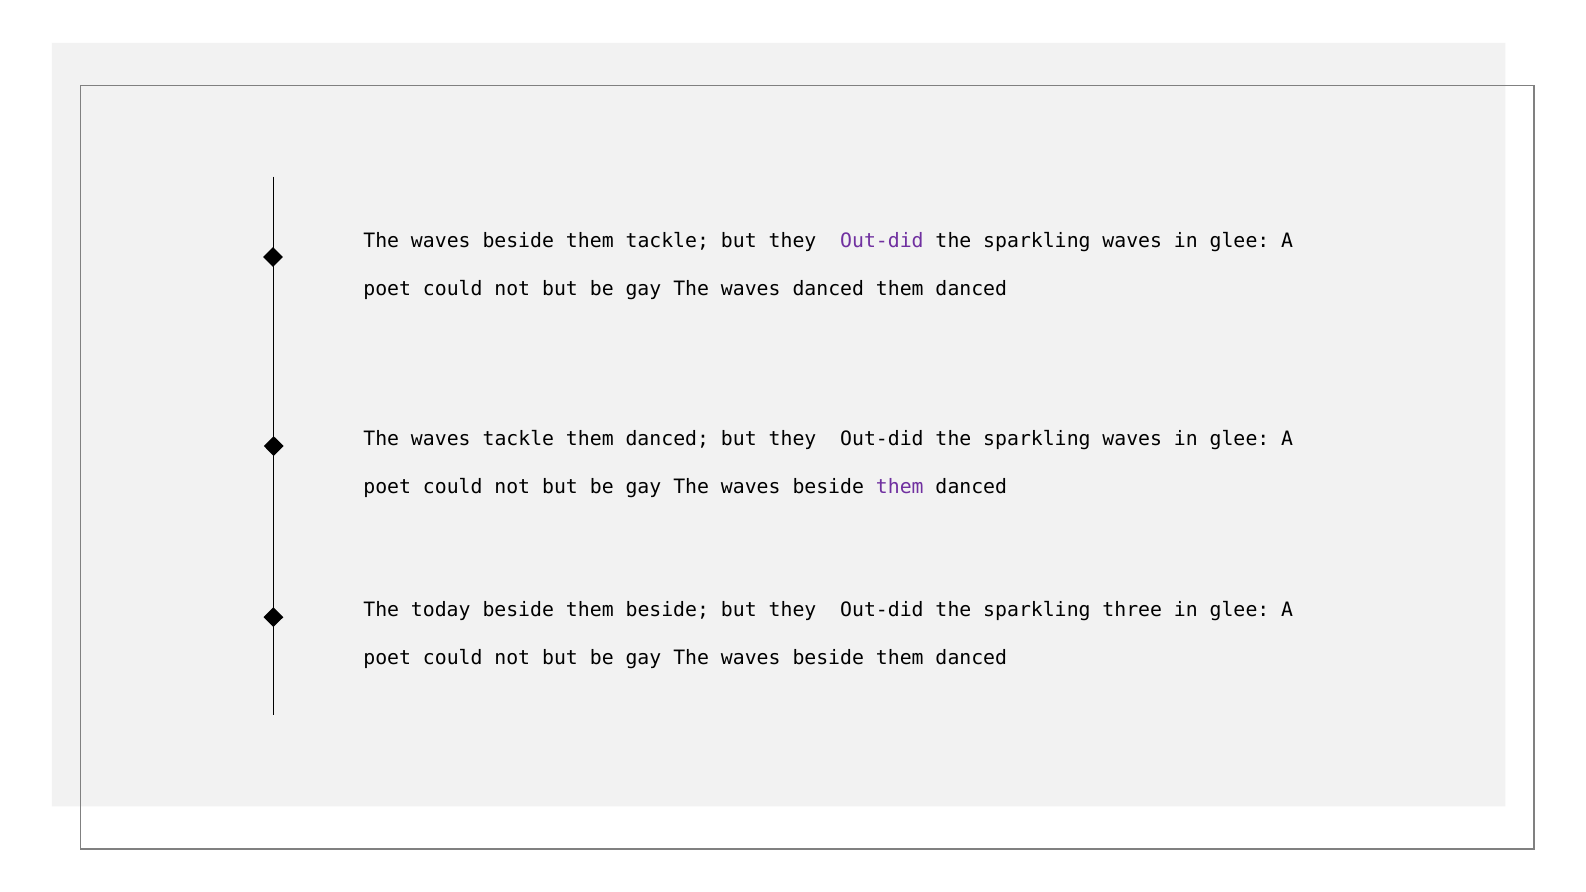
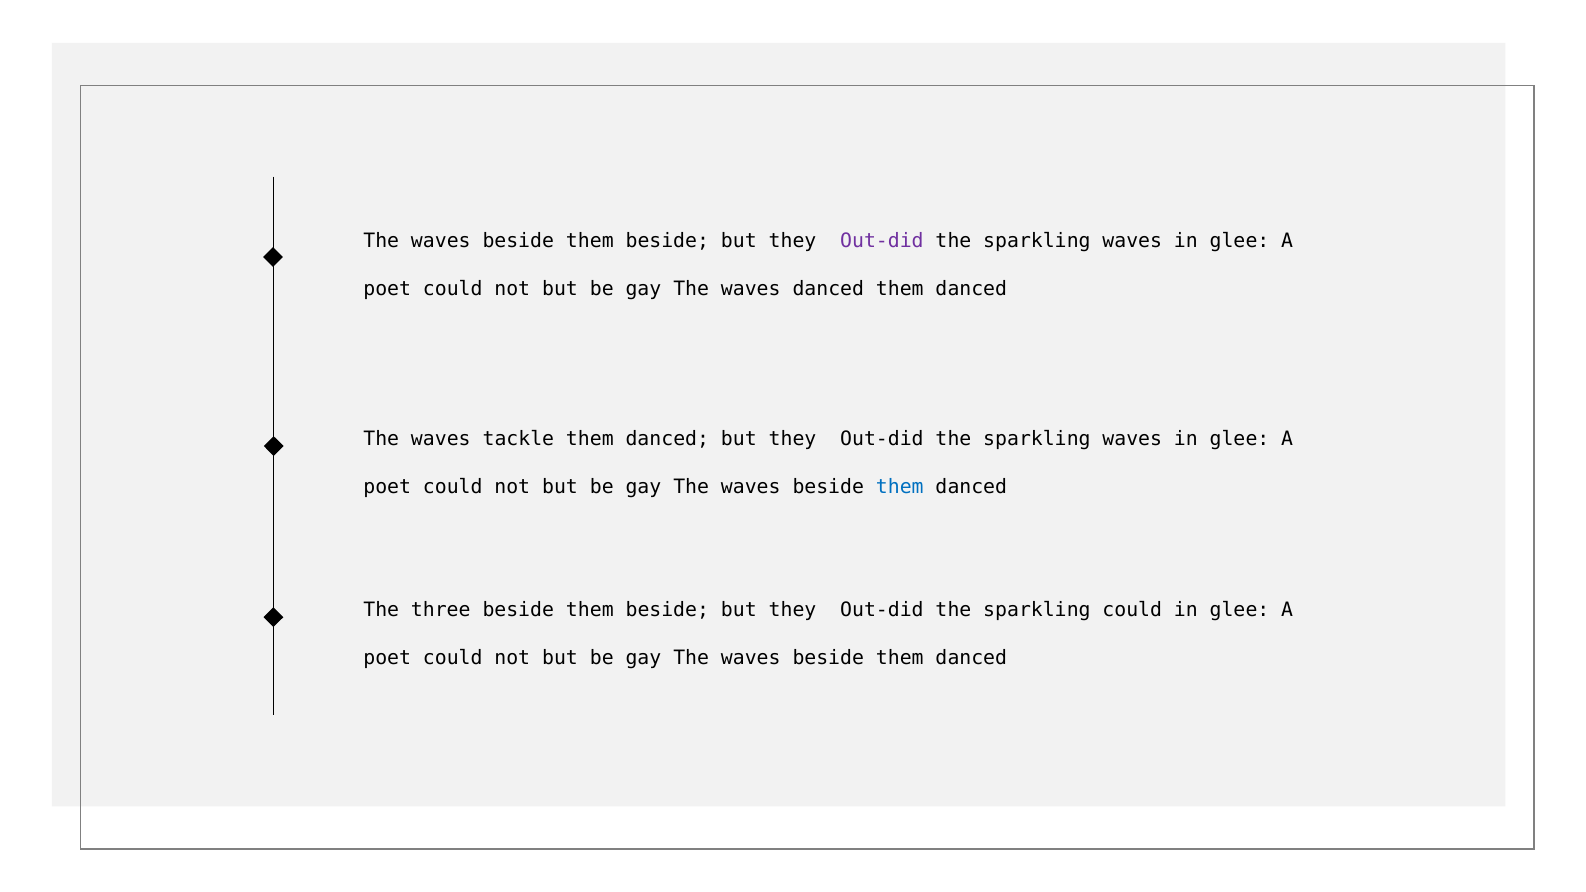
waves beside them tackle: tackle -> beside
them at (900, 487) colour: purple -> blue
today: today -> three
sparkling three: three -> could
